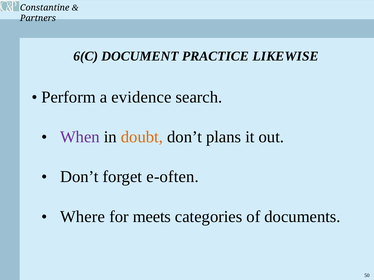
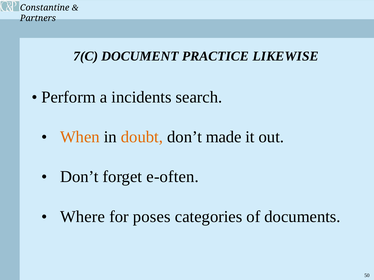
6(C: 6(C -> 7(C
evidence: evidence -> incidents
When colour: purple -> orange
plans: plans -> made
meets: meets -> poses
